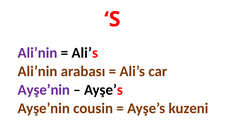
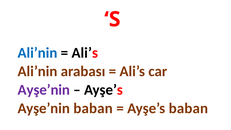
Ali’nin at (37, 53) colour: purple -> blue
Ayşe’nin cousin: cousin -> baban
Ayşe’s kuzeni: kuzeni -> baban
